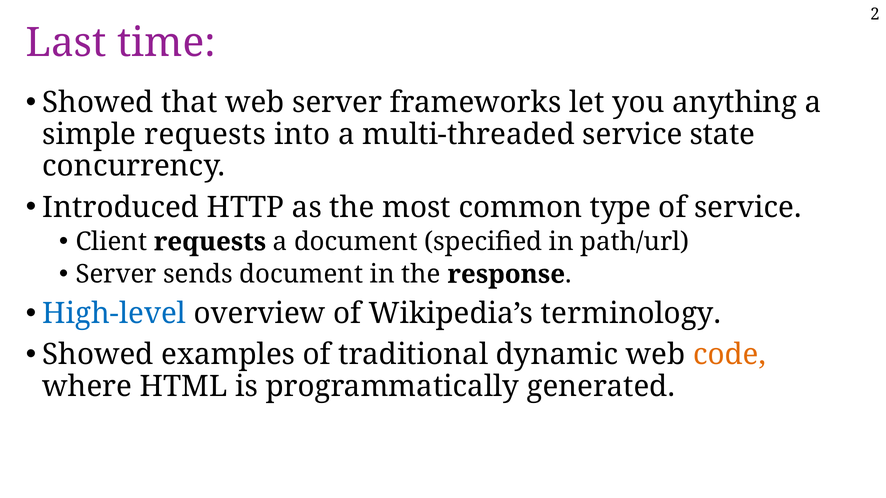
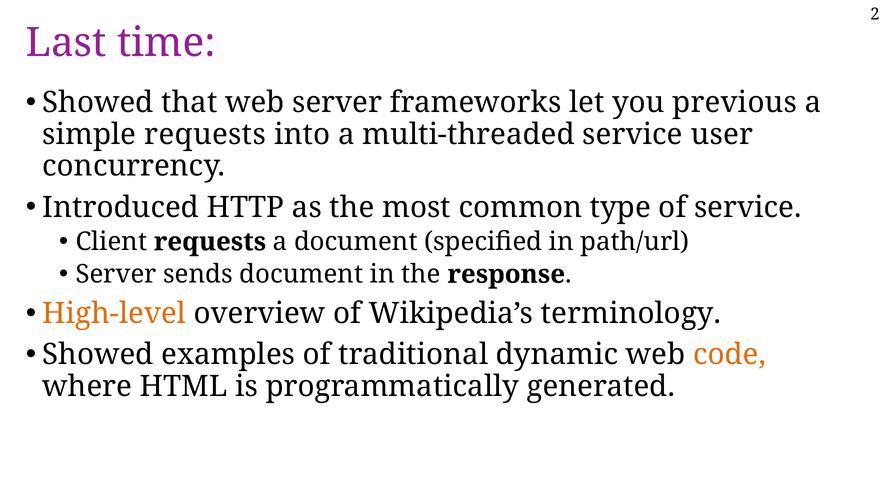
anything: anything -> previous
state: state -> user
High-level colour: blue -> orange
